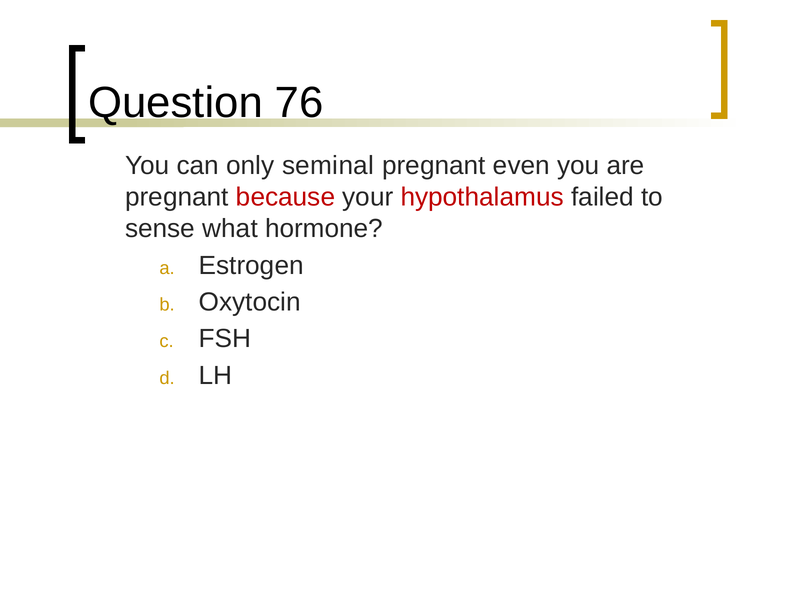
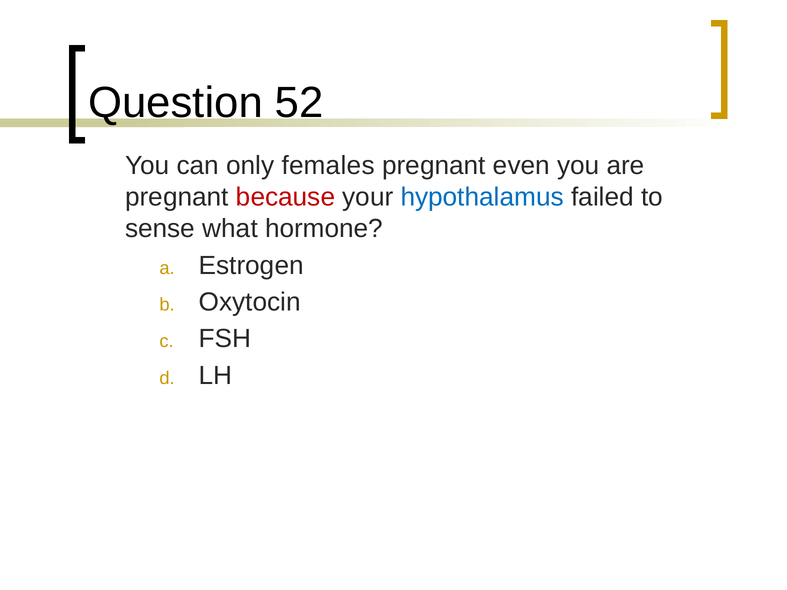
76: 76 -> 52
seminal: seminal -> females
hypothalamus colour: red -> blue
